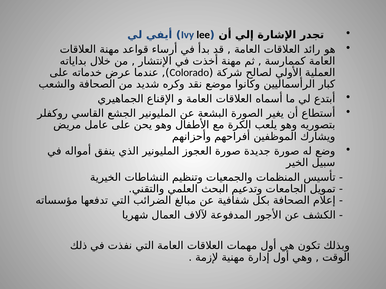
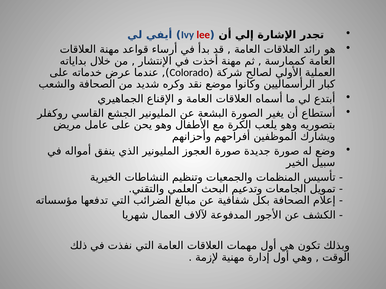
lee colour: black -> red
